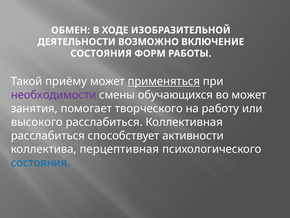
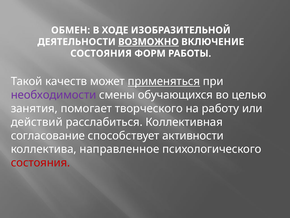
ВОЗМОЖНО underline: none -> present
приёму: приёму -> качеств
во может: может -> целью
высокого: высокого -> действий
расслабиться at (48, 135): расслабиться -> согласование
перцептивная: перцептивная -> направленное
состояния at (41, 162) colour: blue -> red
